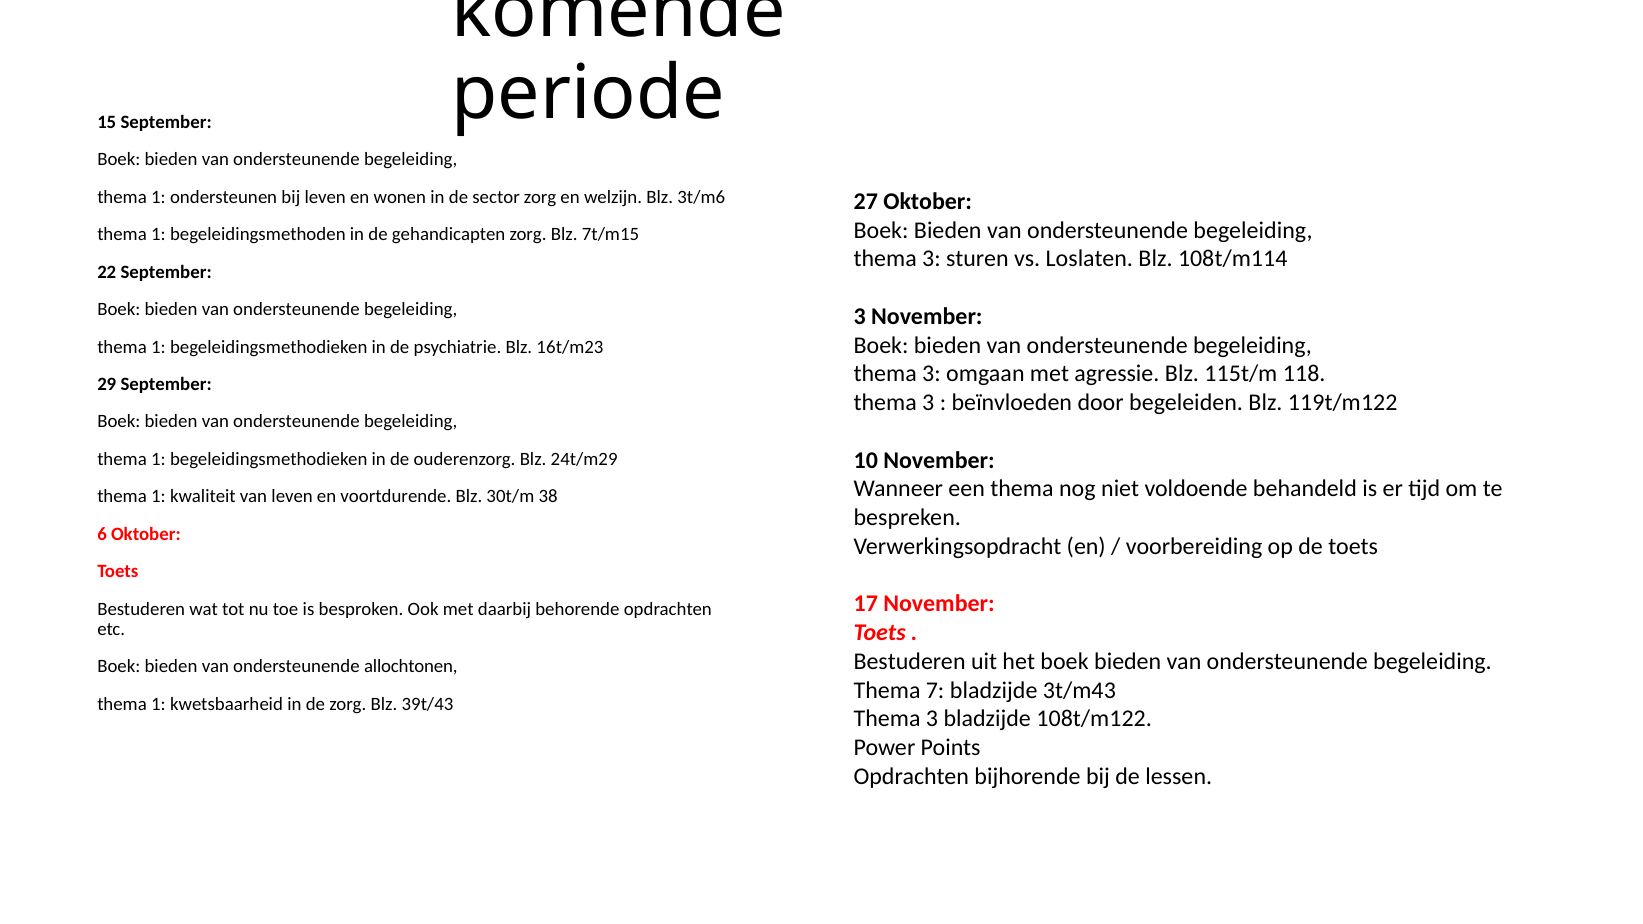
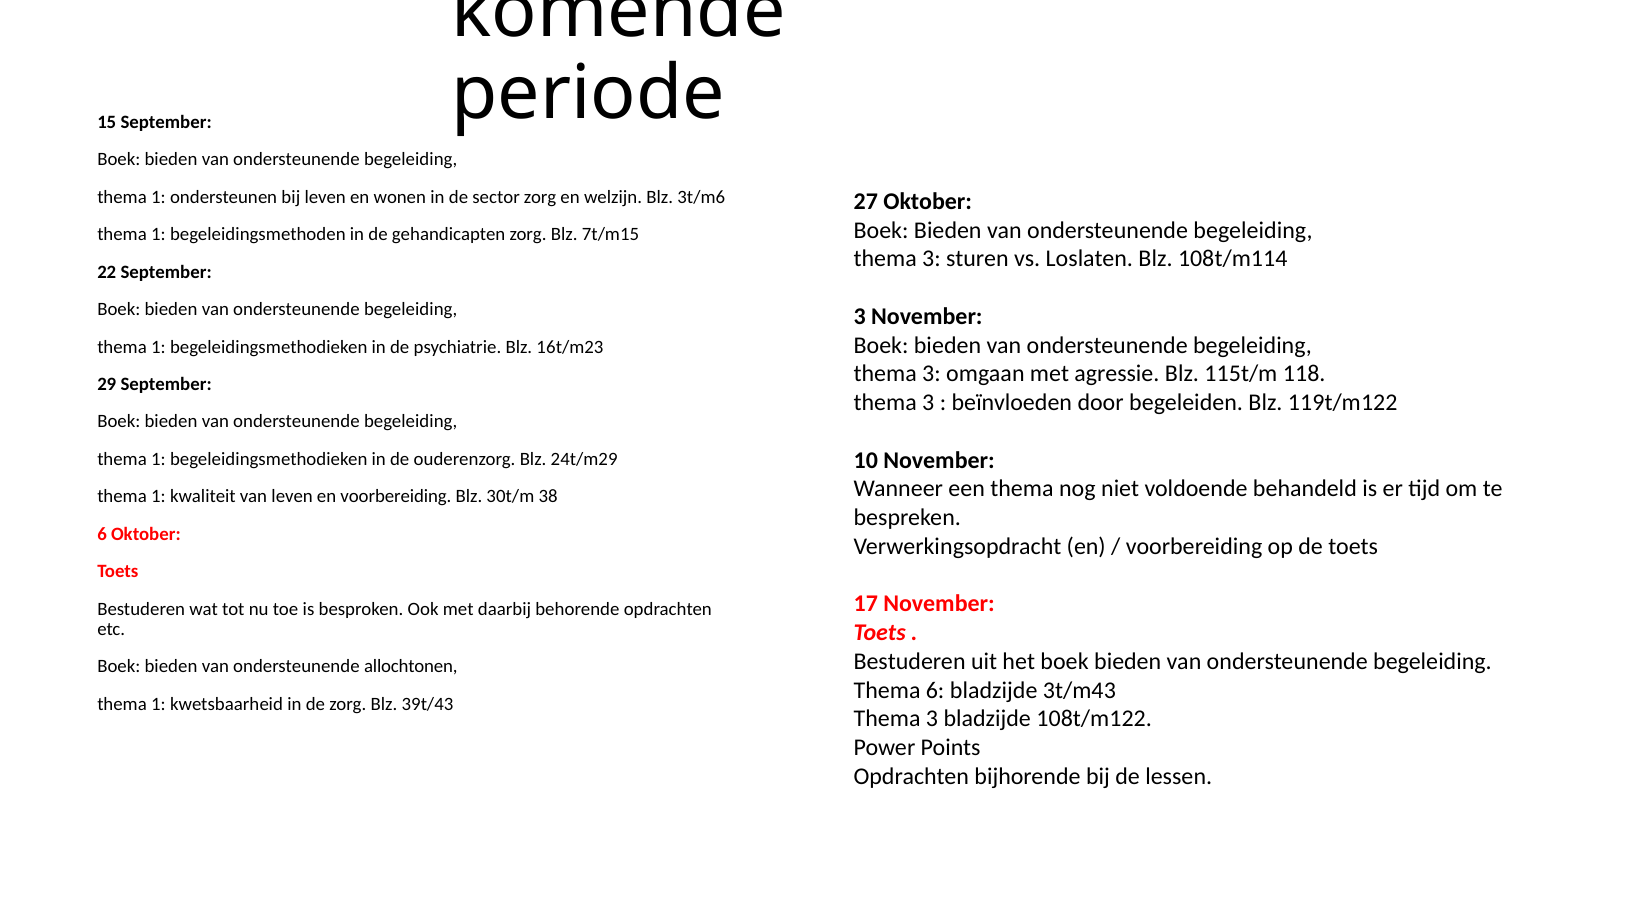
en voortdurende: voortdurende -> voorbereiding
Thema 7: 7 -> 6
